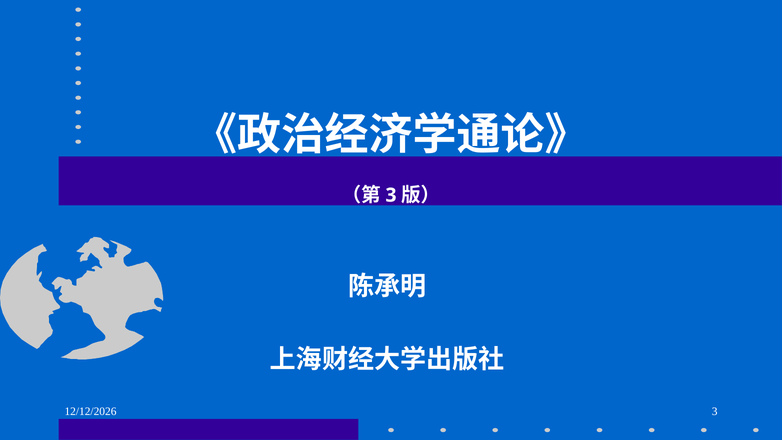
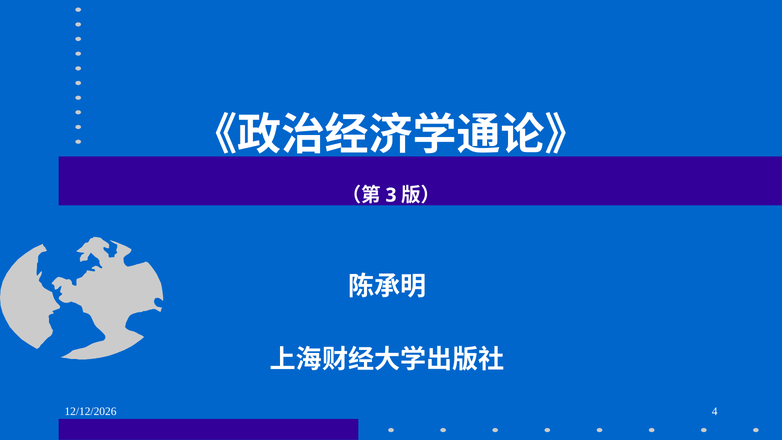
3 at (715, 411): 3 -> 4
